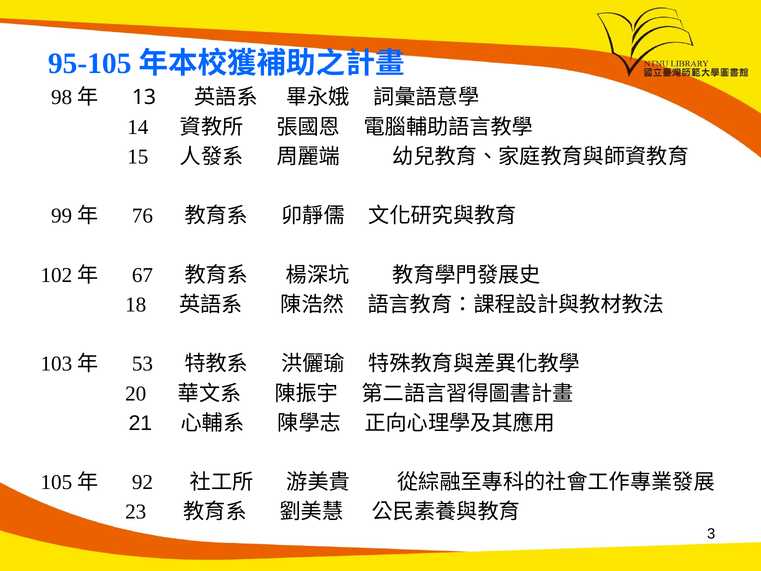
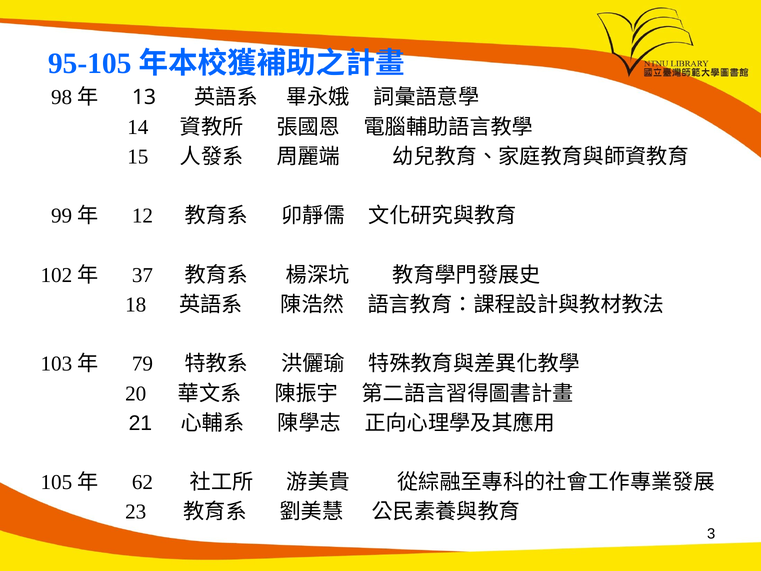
76: 76 -> 12
67: 67 -> 37
53: 53 -> 79
92: 92 -> 62
